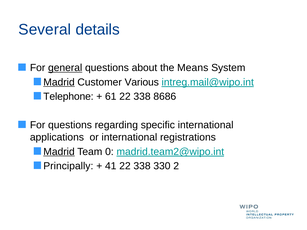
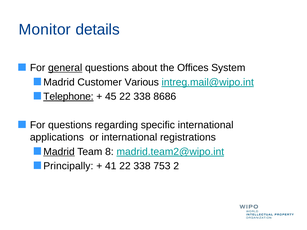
Several: Several -> Monitor
Means: Means -> Offices
Madrid at (59, 82) underline: present -> none
Telephone underline: none -> present
61: 61 -> 45
0: 0 -> 8
330: 330 -> 753
